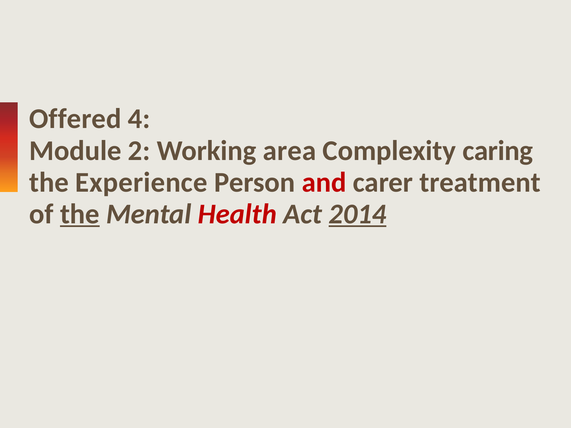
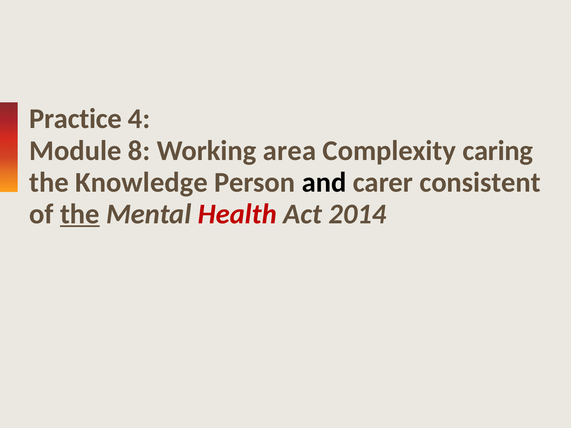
Offered: Offered -> Practice
2: 2 -> 8
Experience: Experience -> Knowledge
and colour: red -> black
treatment: treatment -> consistent
2014 underline: present -> none
